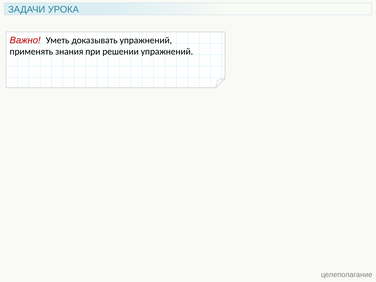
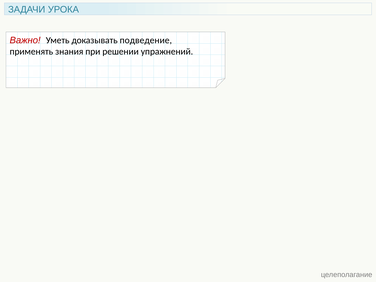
доказывать упражнений: упражнений -> подведение
